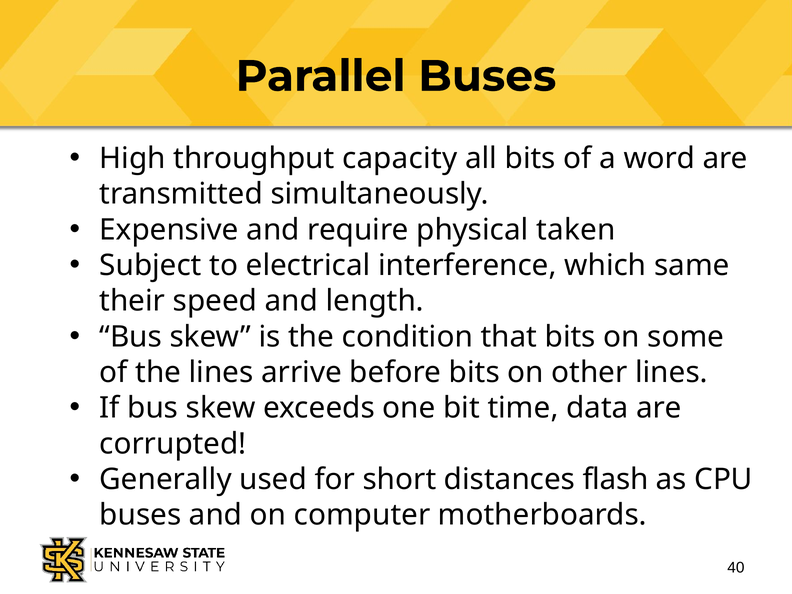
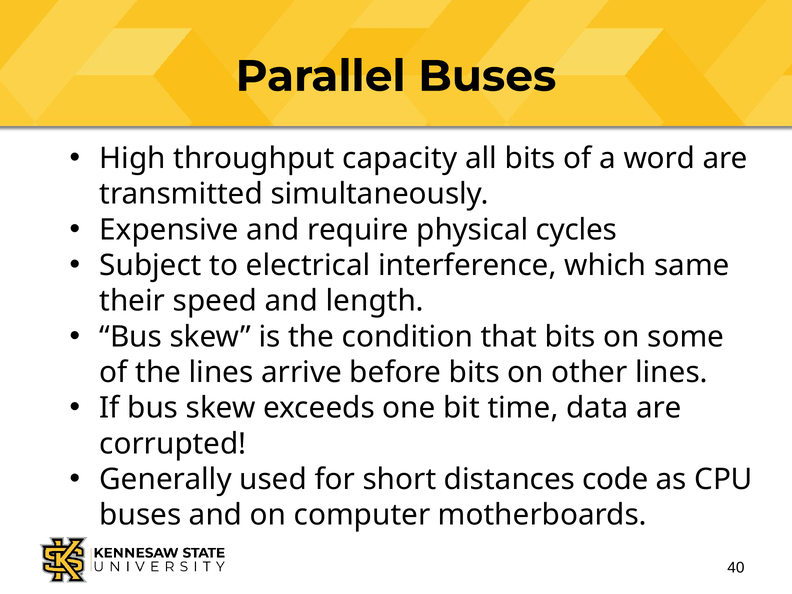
taken: taken -> cycles
flash: flash -> code
